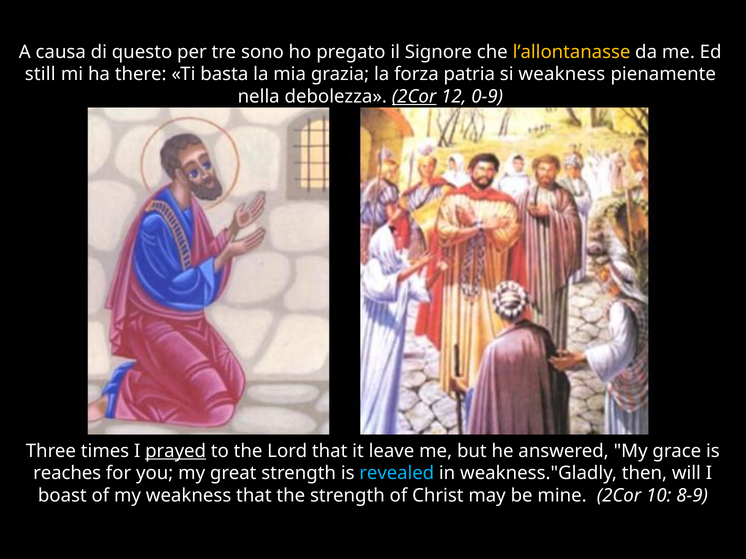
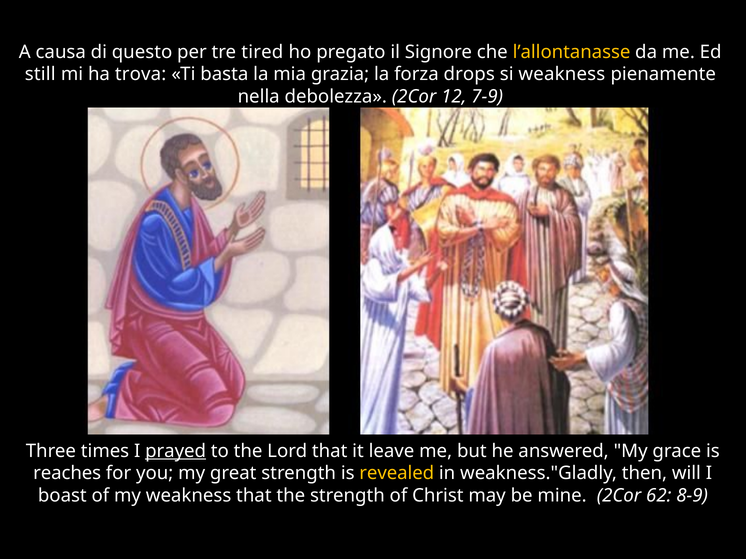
sono: sono -> tired
there: there -> trova
patria: patria -> drops
2Cor at (414, 97) underline: present -> none
0-9: 0-9 -> 7-9
revealed colour: light blue -> yellow
10: 10 -> 62
